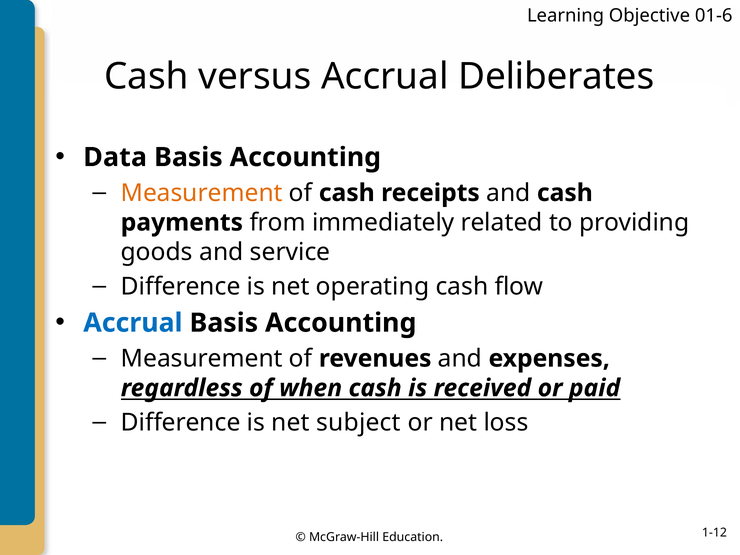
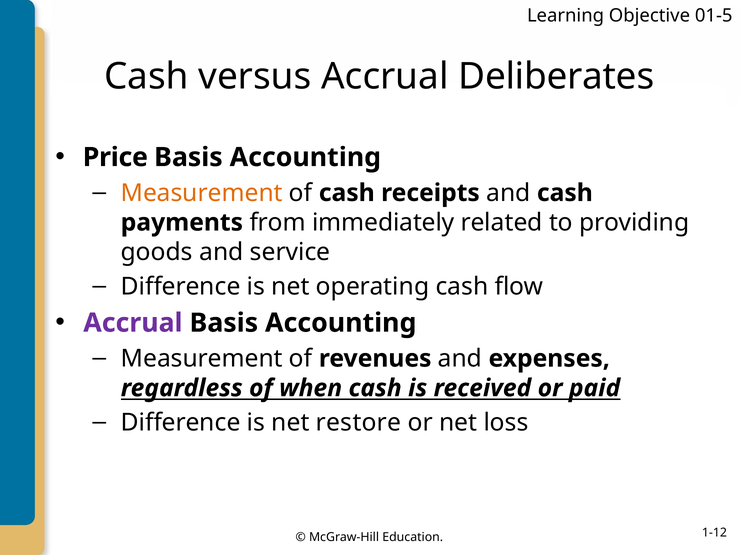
01-6: 01-6 -> 01-5
Data: Data -> Price
Accrual at (133, 323) colour: blue -> purple
subject: subject -> restore
